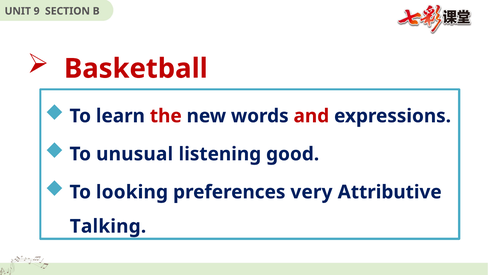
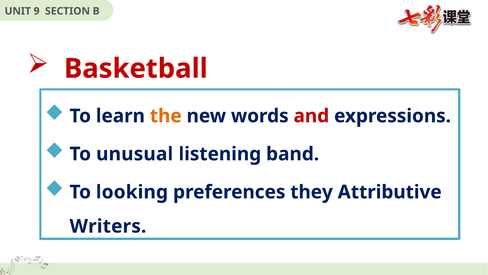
the colour: red -> orange
good: good -> band
very: very -> they
Talking: Talking -> Writers
